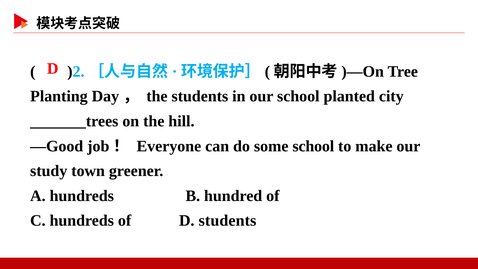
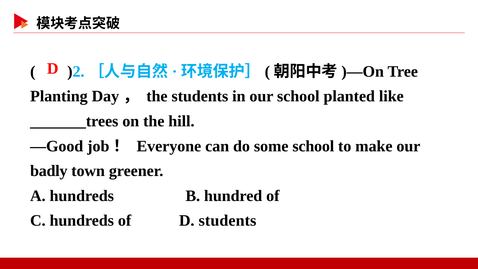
city: city -> like
study: study -> badly
